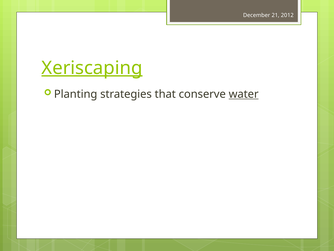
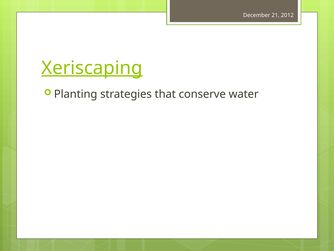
water underline: present -> none
